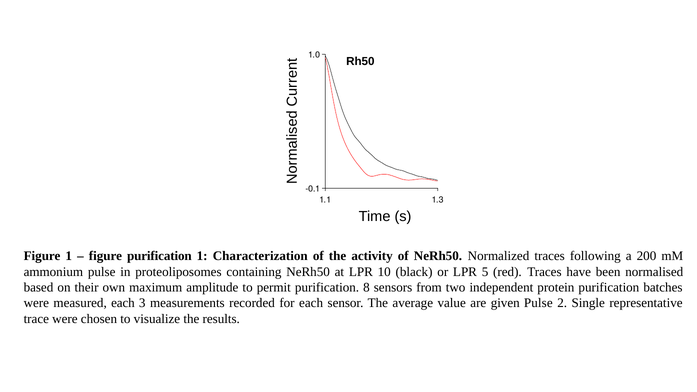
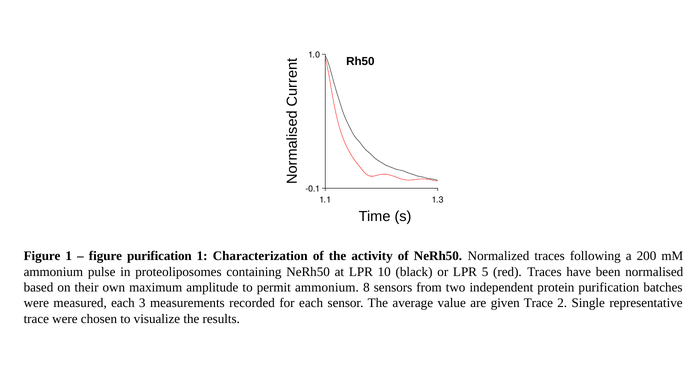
permit purification: purification -> ammonium
given Pulse: Pulse -> Trace
